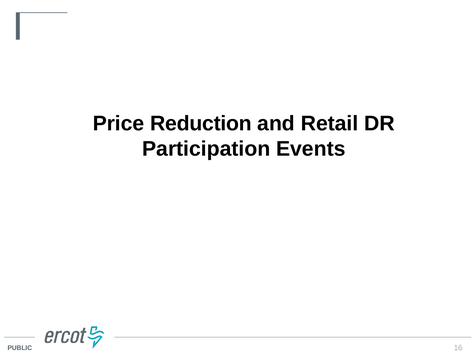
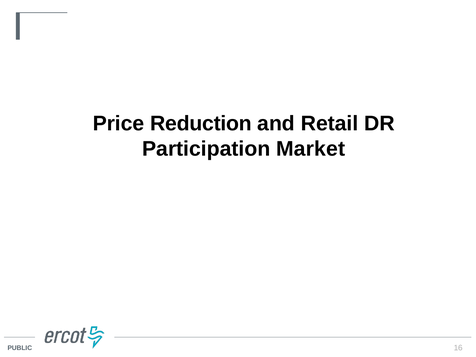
Events: Events -> Market
